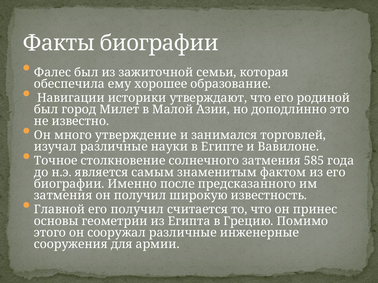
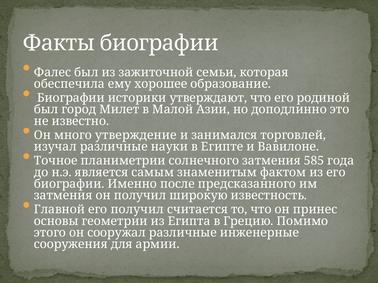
Навигации at (71, 98): Навигации -> Биографии
столкновение: столкновение -> планиметрии
